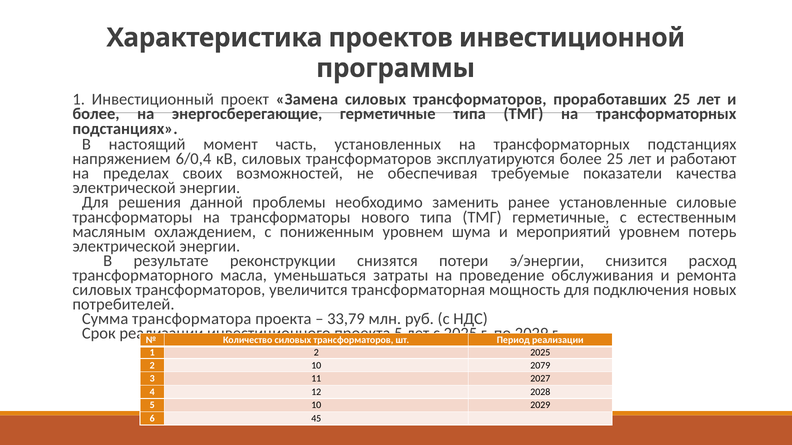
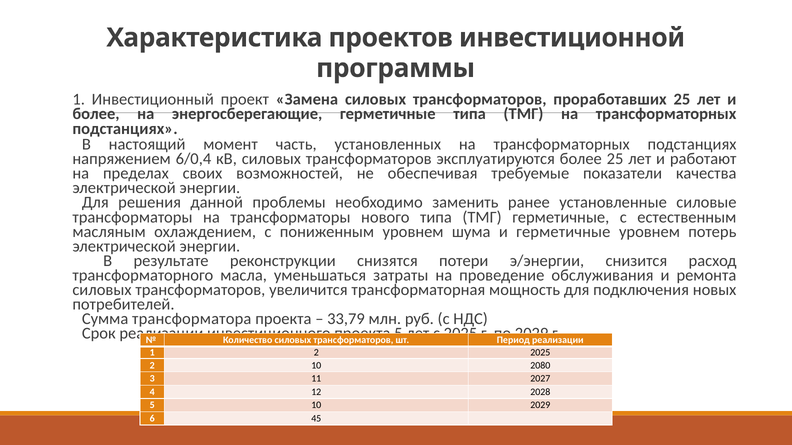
и мероприятий: мероприятий -> герметичные
2079: 2079 -> 2080
